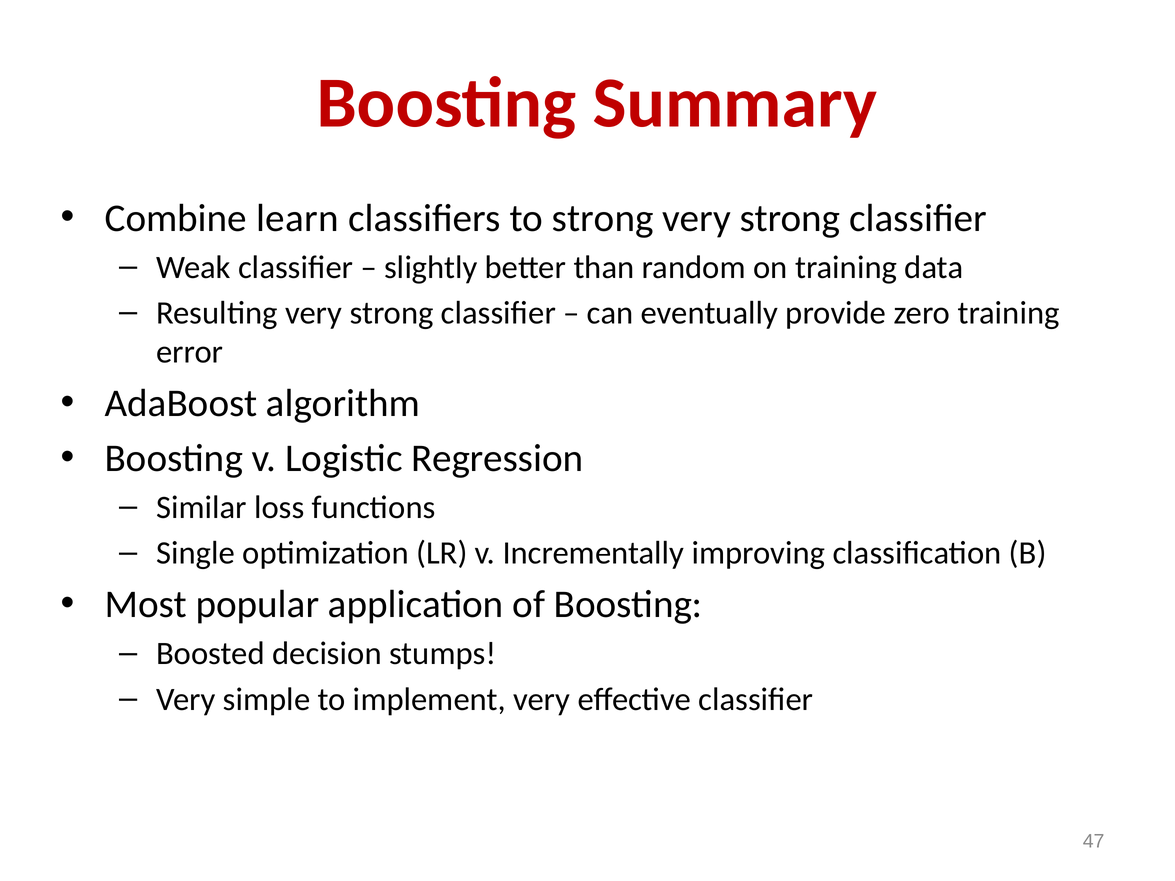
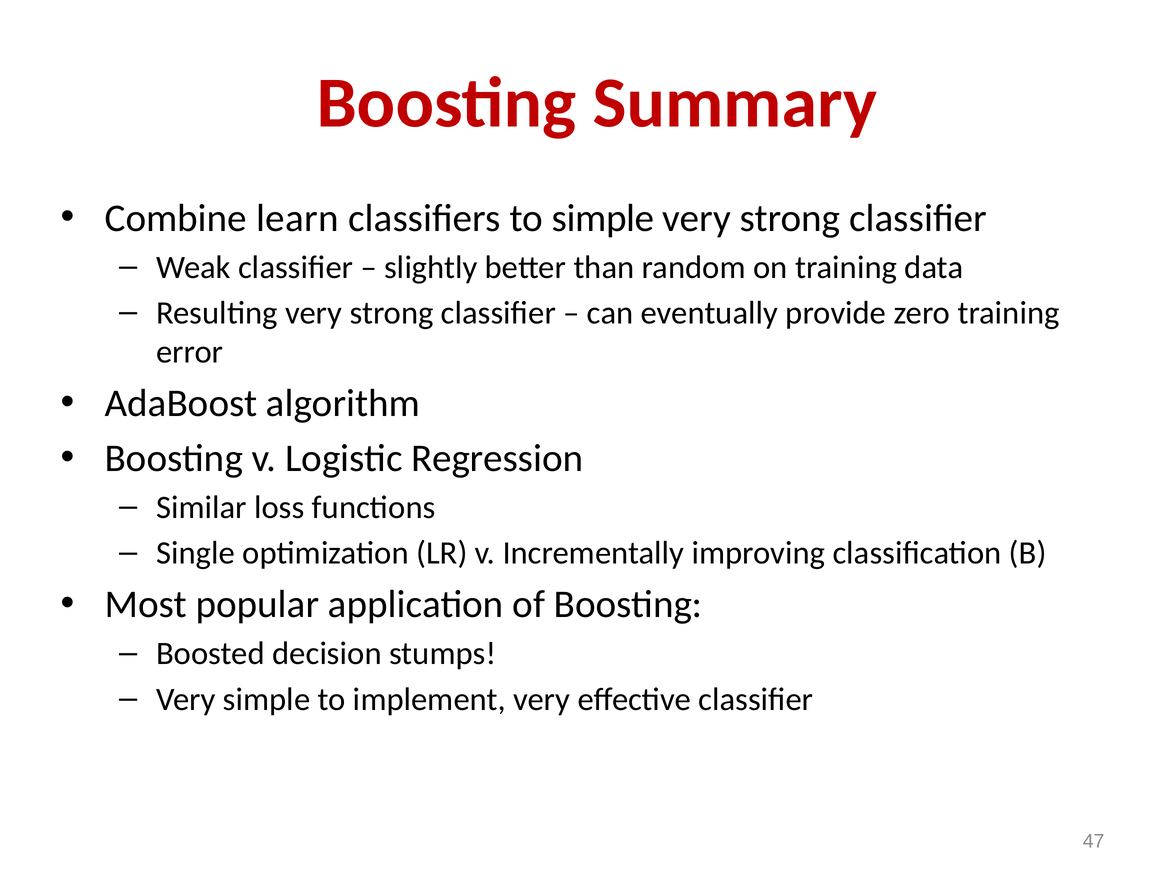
to strong: strong -> simple
